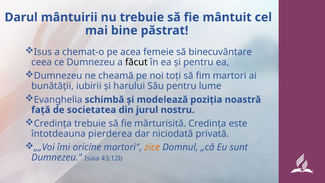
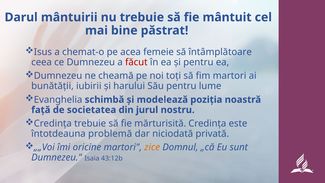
binecuvântare: binecuvântare -> întâmplătoare
făcut colour: black -> red
pierderea: pierderea -> problemă
